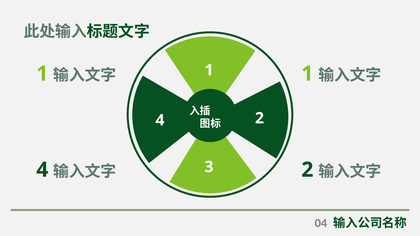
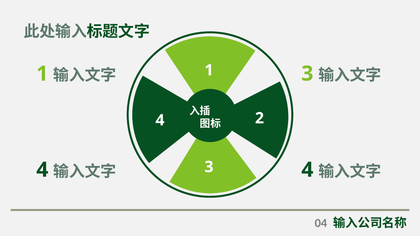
1 at (307, 74): 1 -> 3
2 at (307, 170): 2 -> 4
